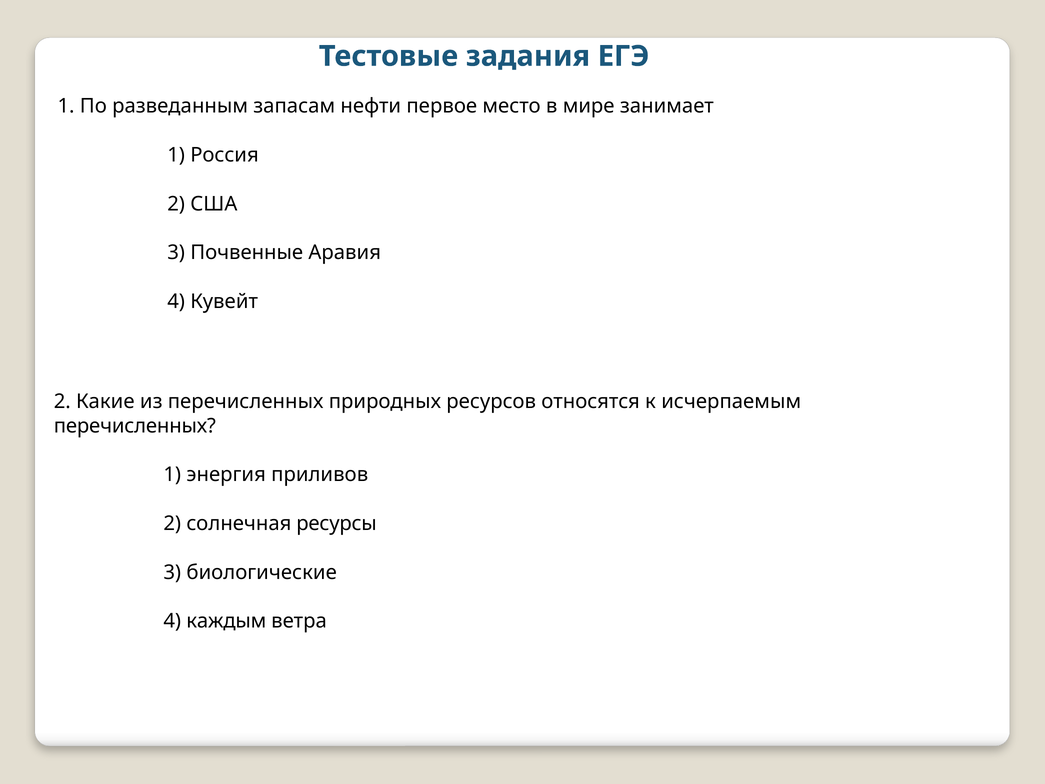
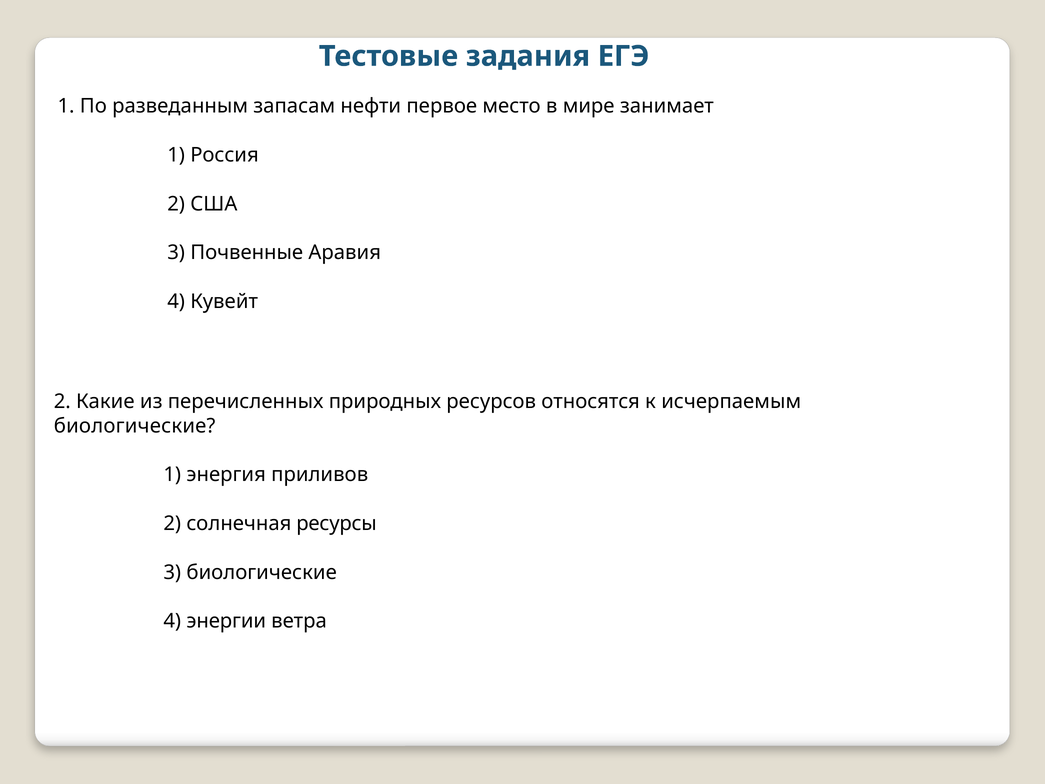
перечисленных at (135, 426): перечисленных -> биологические
каждым: каждым -> энергии
